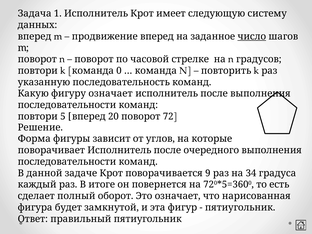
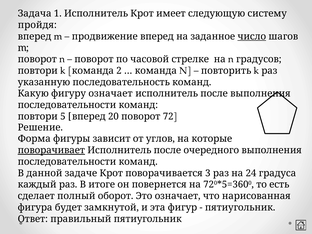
данных: данных -> пройдя
0: 0 -> 2
поворачивает underline: none -> present
9: 9 -> 3
34: 34 -> 24
